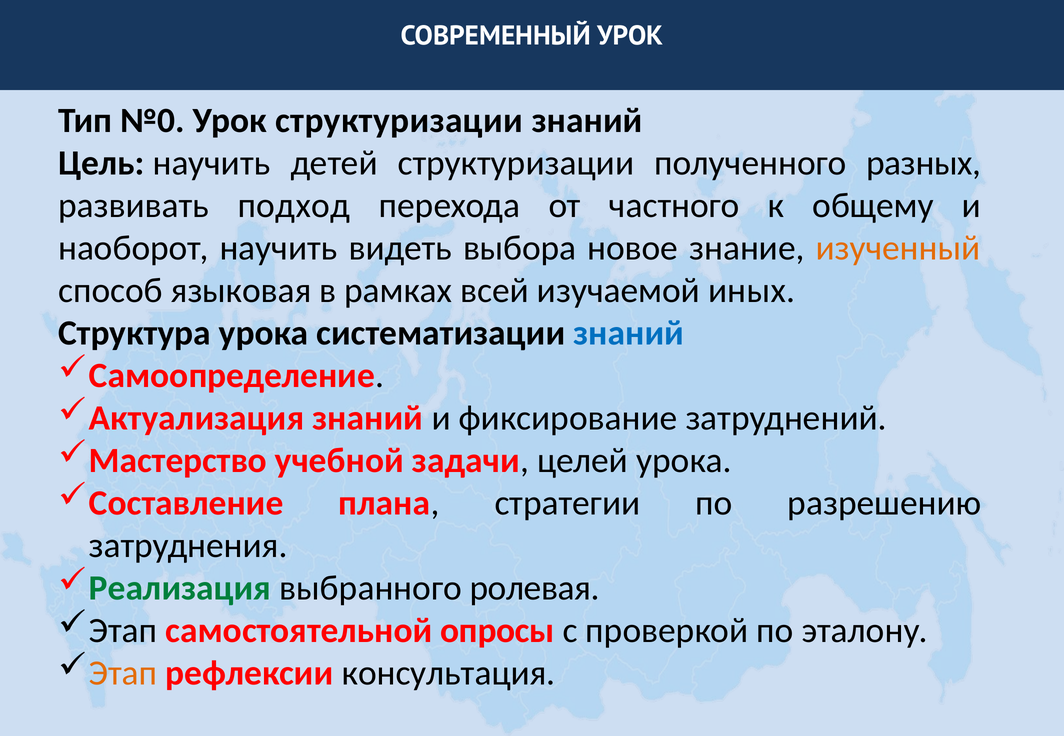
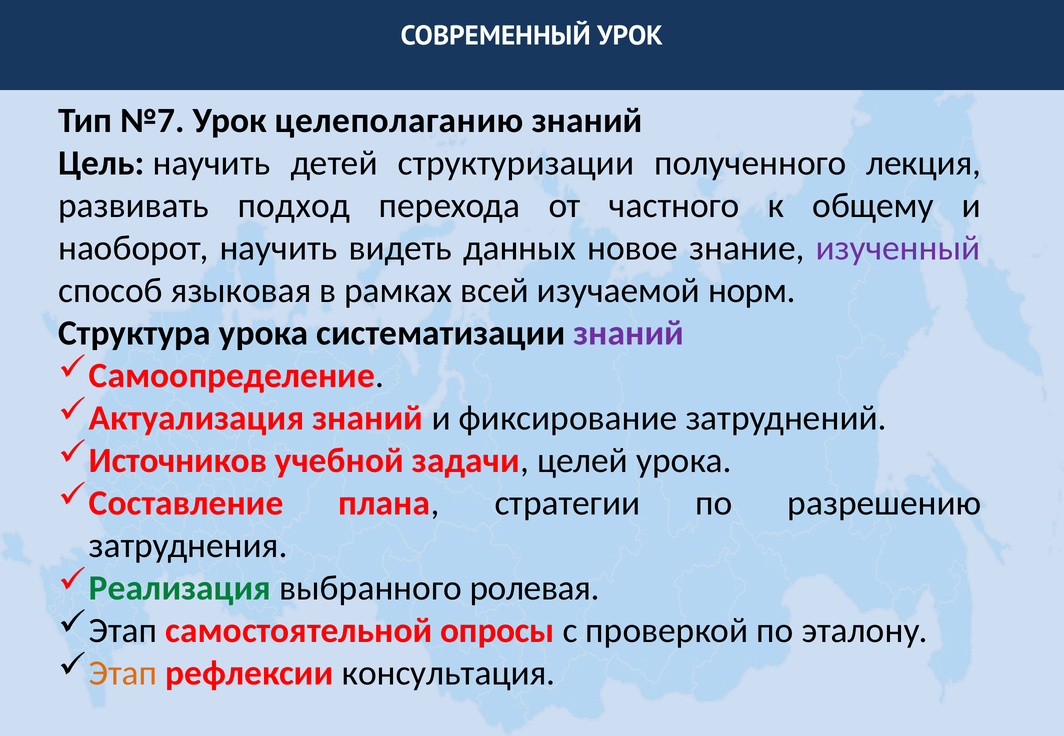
№0: №0 -> №7
Урок структуризации: структуризации -> целеполаганию
разных: разных -> лекция
выбора: выбора -> данных
изученный colour: orange -> purple
иных: иных -> норм
знаний at (629, 333) colour: blue -> purple
Мастерство: Мастерство -> Источников
